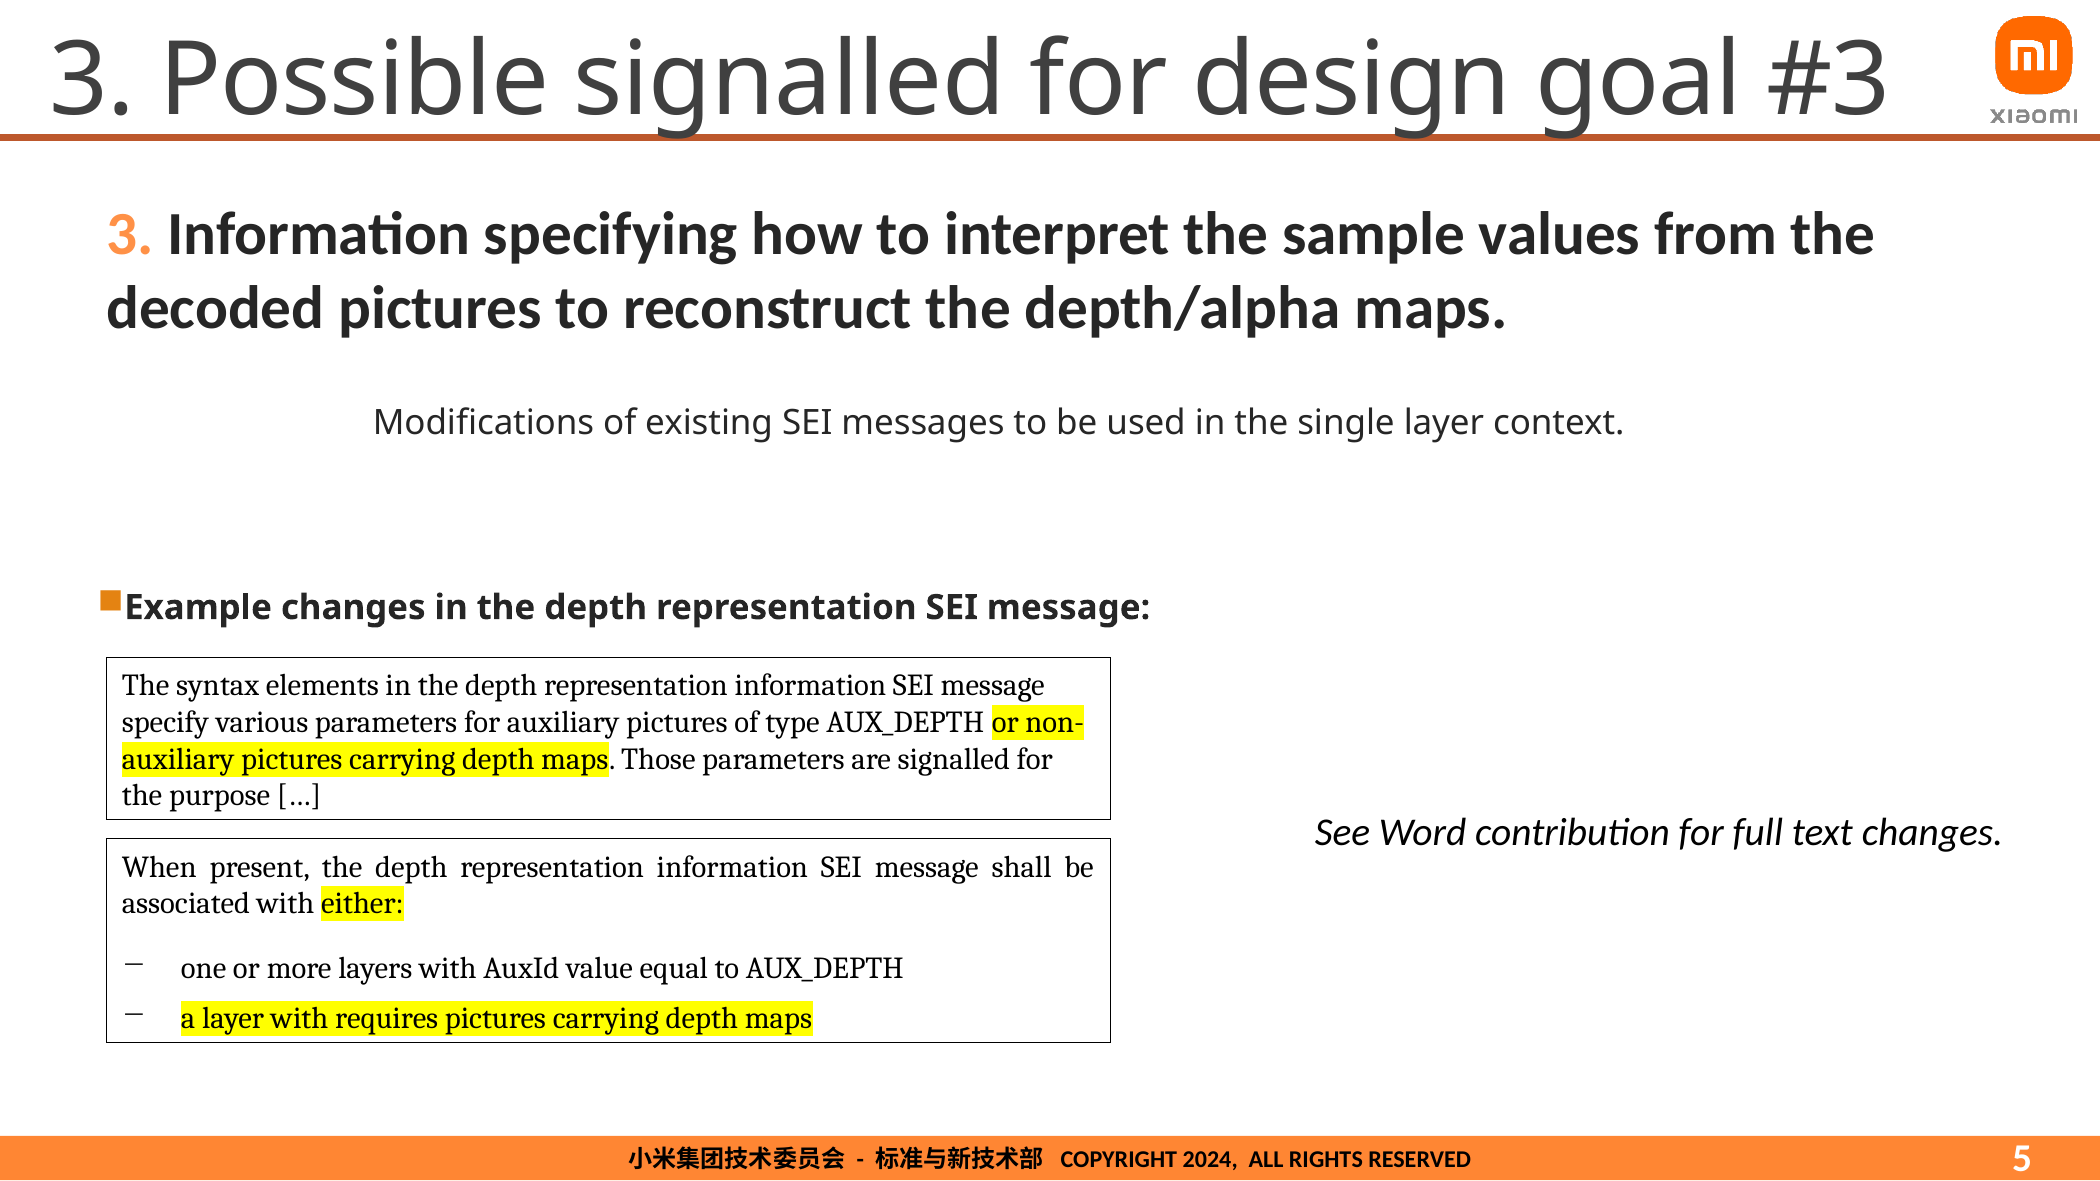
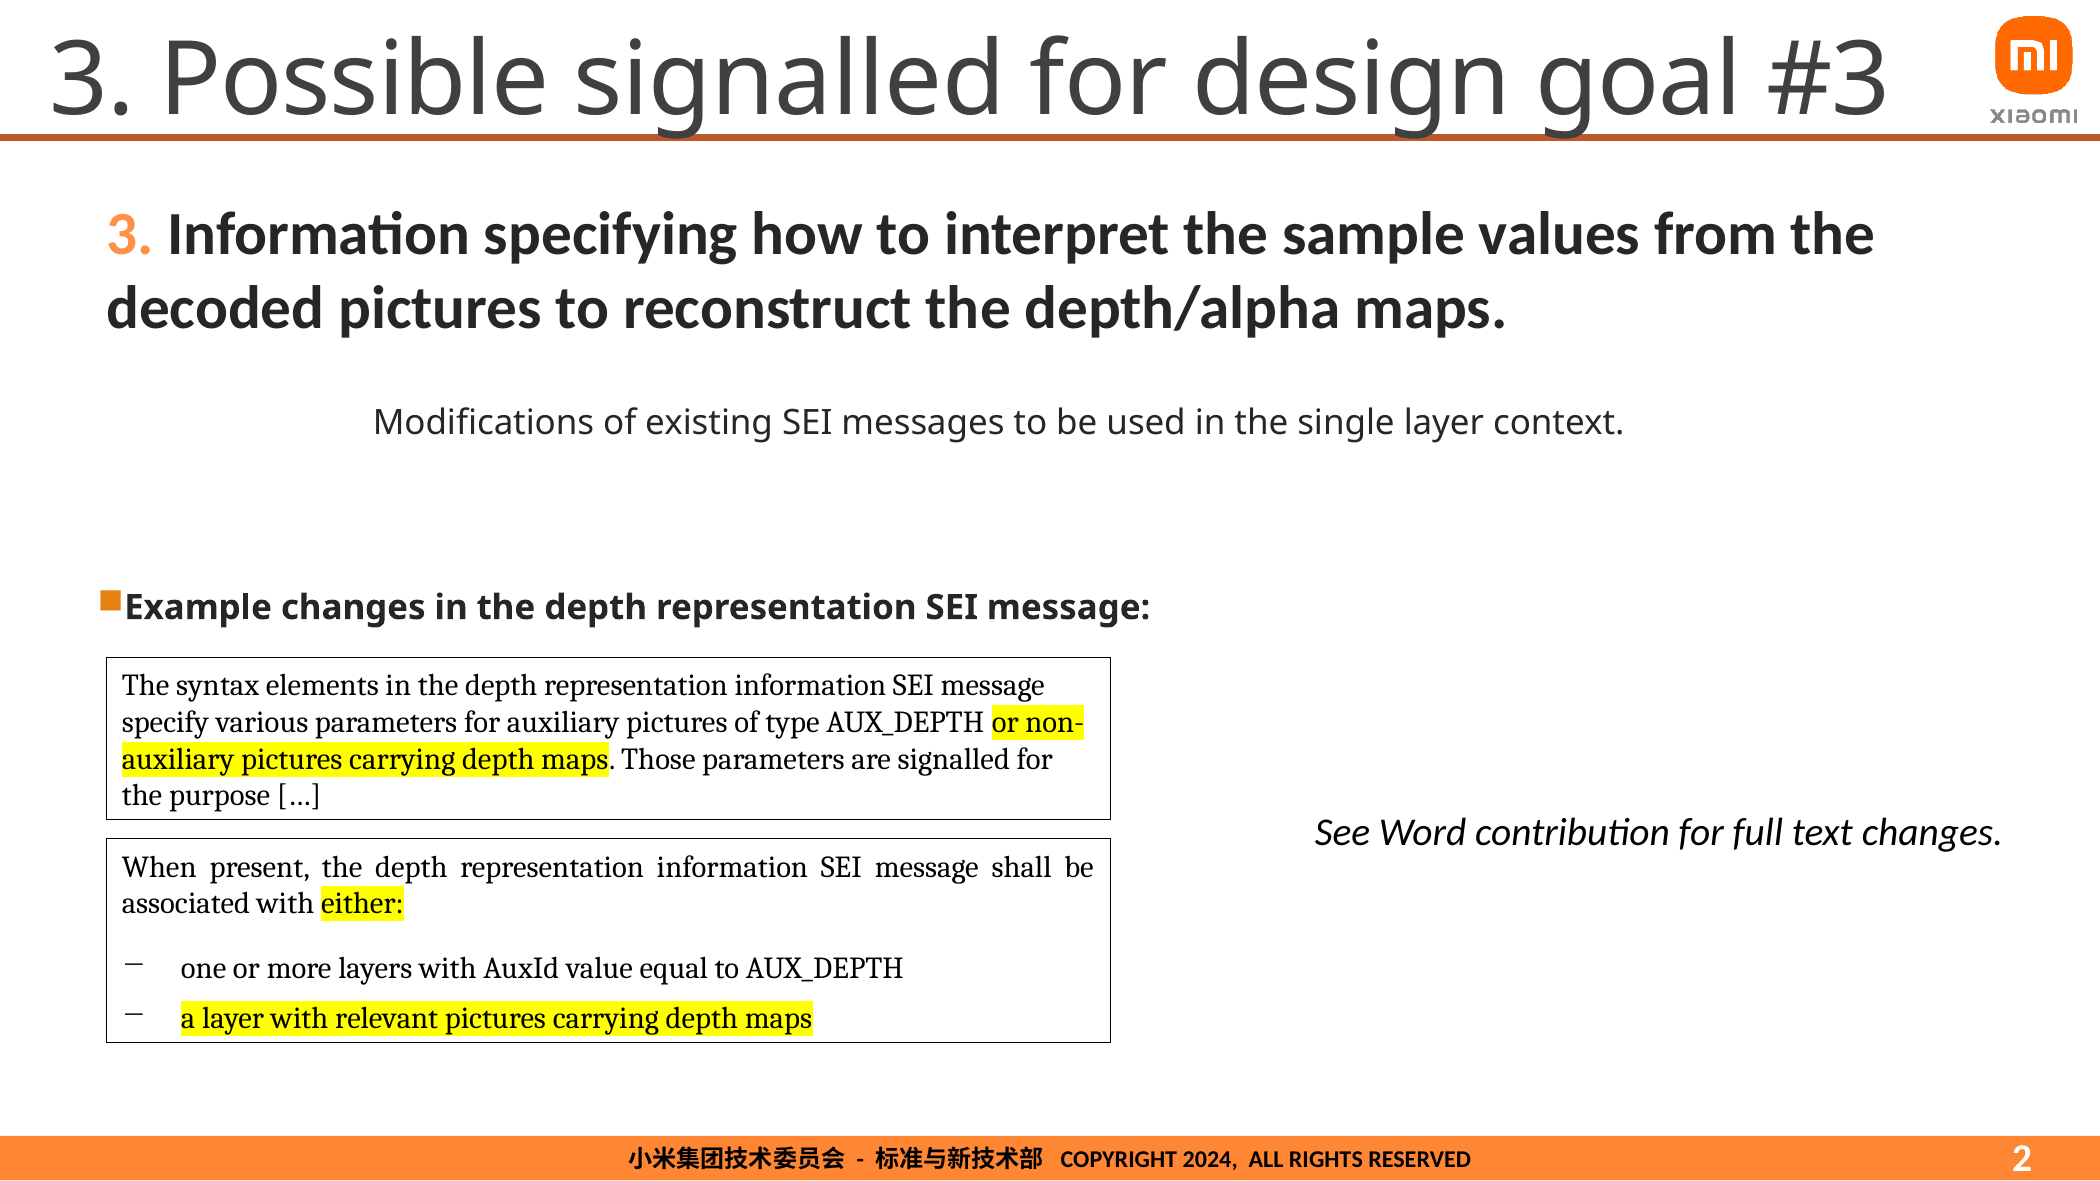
requires: requires -> relevant
5: 5 -> 2
